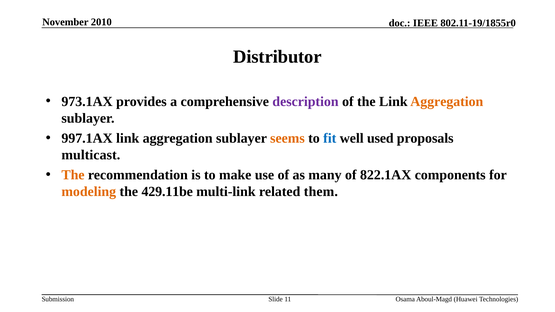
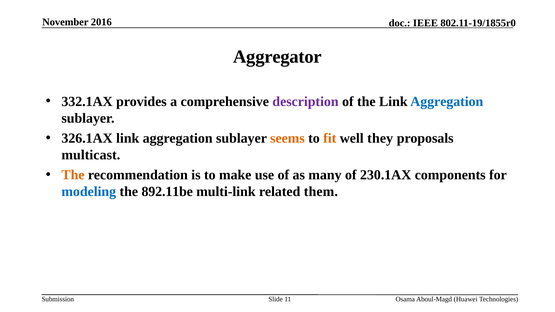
2010: 2010 -> 2016
Distributor: Distributor -> Aggregator
973.1AX: 973.1AX -> 332.1AX
Aggregation at (447, 102) colour: orange -> blue
997.1AX: 997.1AX -> 326.1AX
fit colour: blue -> orange
used: used -> they
822.1AX: 822.1AX -> 230.1AX
modeling colour: orange -> blue
429.11be: 429.11be -> 892.11be
